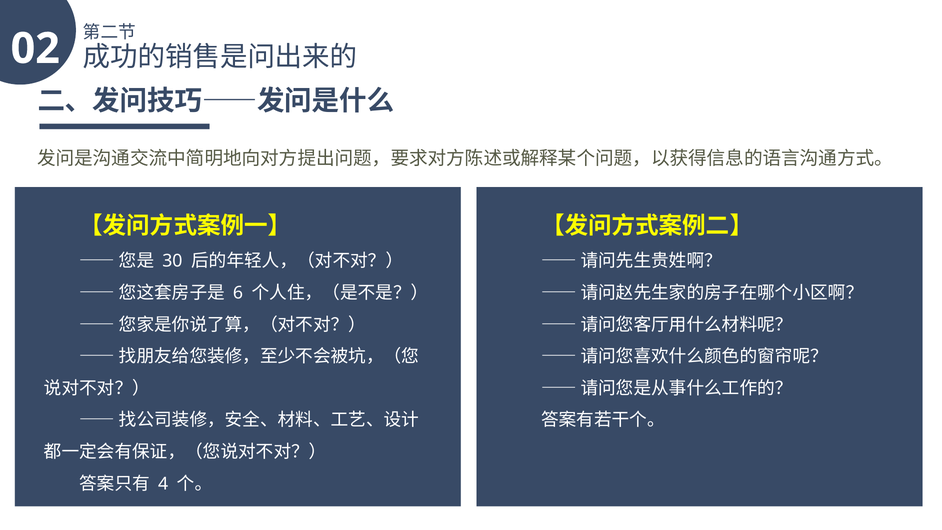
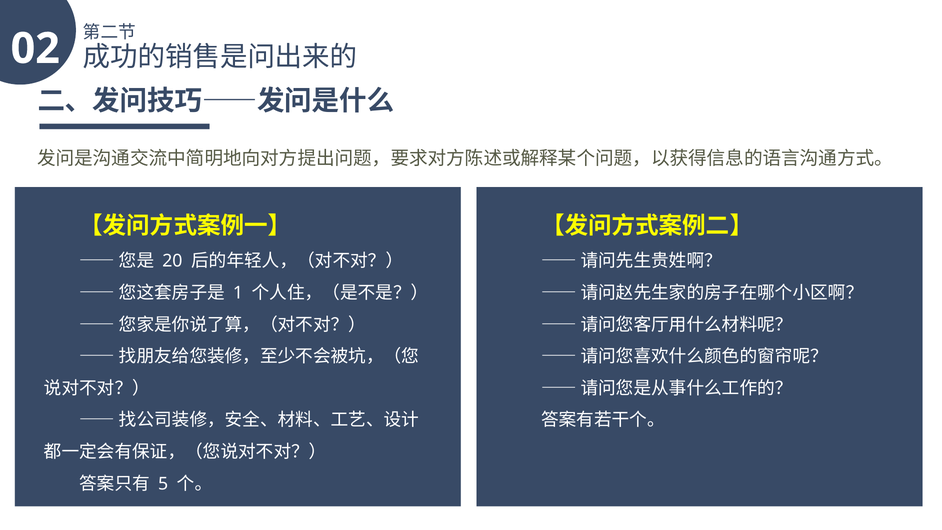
30: 30 -> 20
6: 6 -> 1
4: 4 -> 5
